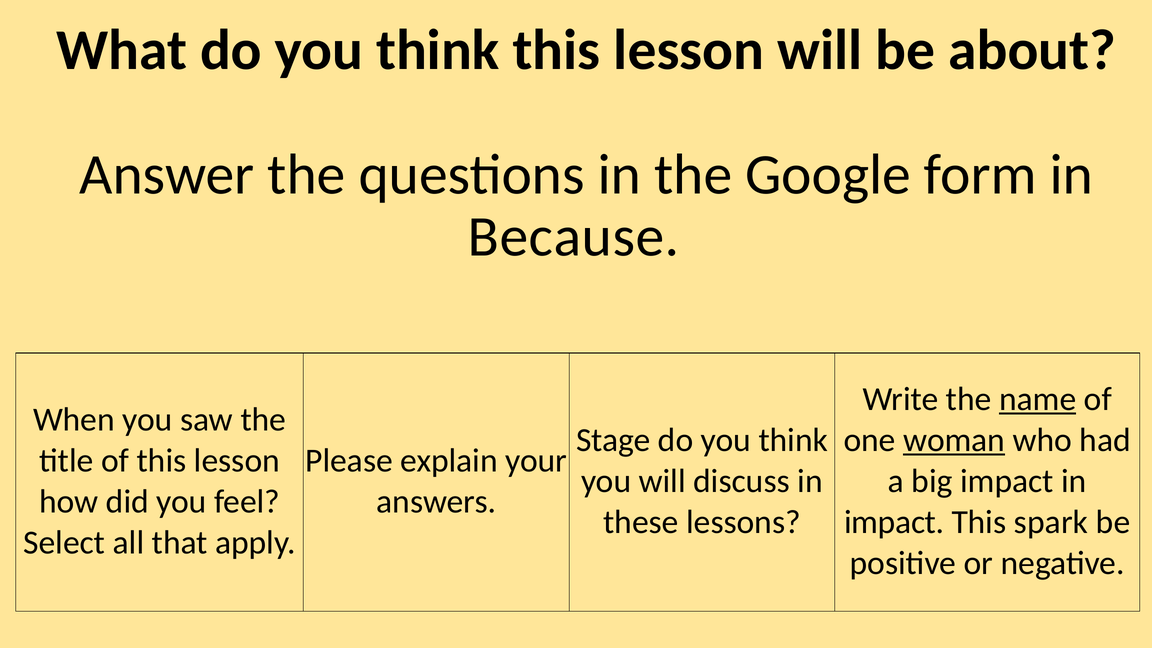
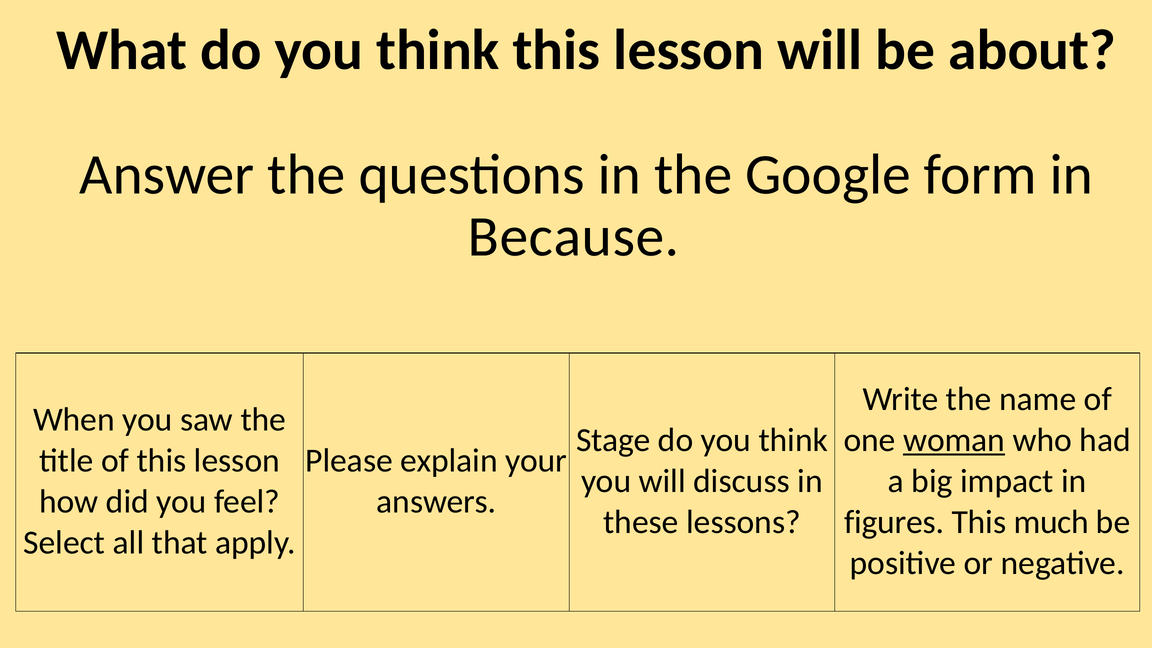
name underline: present -> none
impact at (894, 522): impact -> figures
spark: spark -> much
